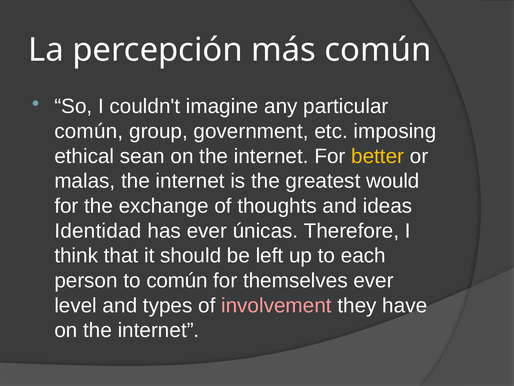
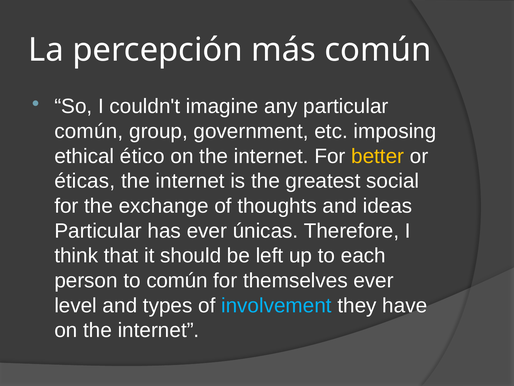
sean: sean -> ético
malas: malas -> éticas
would: would -> social
Identidad at (98, 231): Identidad -> Particular
involvement colour: pink -> light blue
